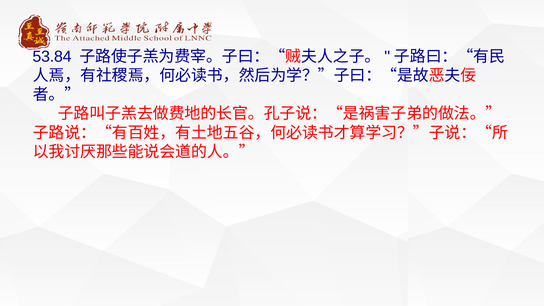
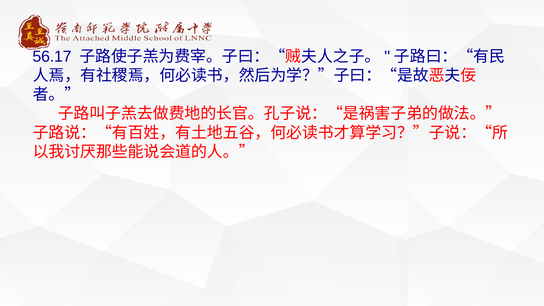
53.84: 53.84 -> 56.17
